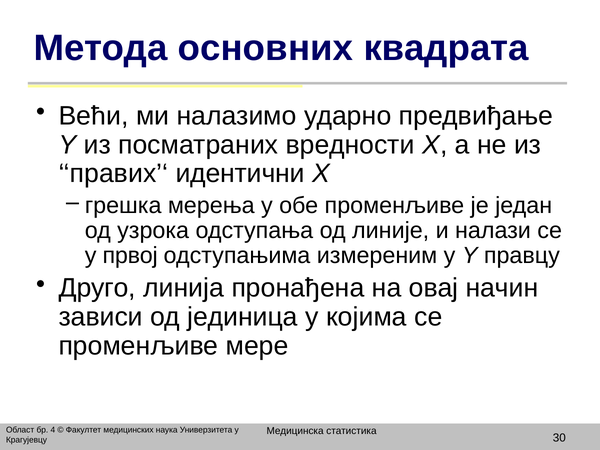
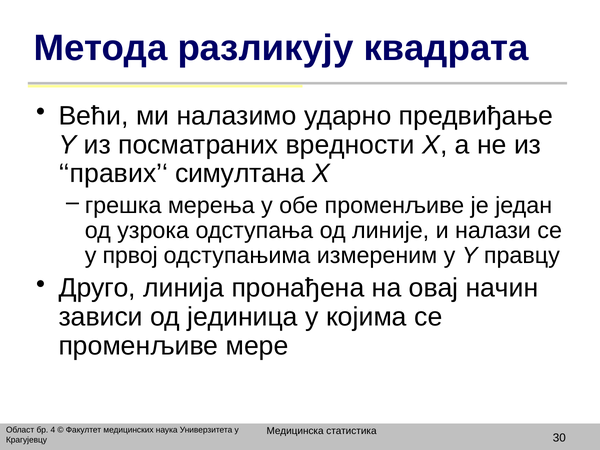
основних: основних -> разликују
идентични: идентични -> симултана
